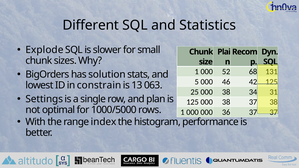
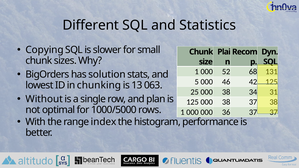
Explode: Explode -> Copying
constrain: constrain -> chunking
Settings: Settings -> Without
